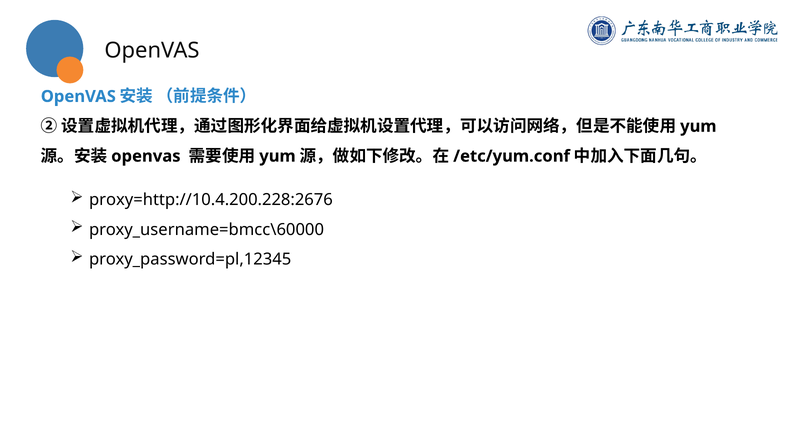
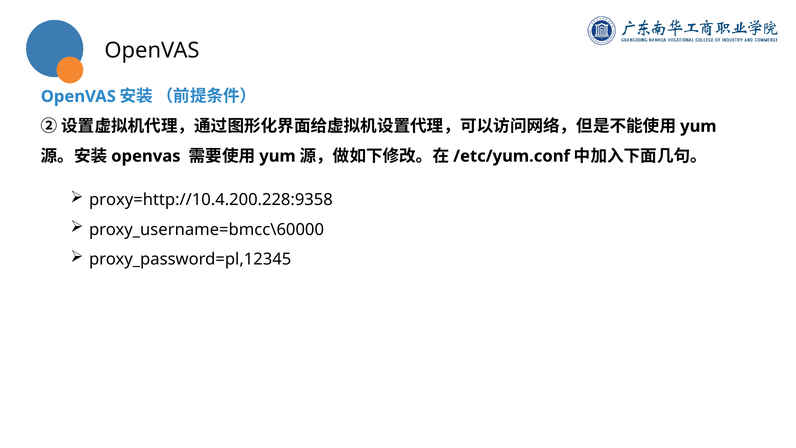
proxy=http://10.4.200.228:2676: proxy=http://10.4.200.228:2676 -> proxy=http://10.4.200.228:9358
